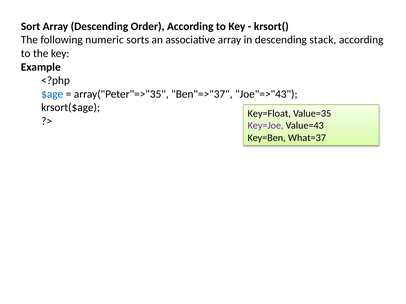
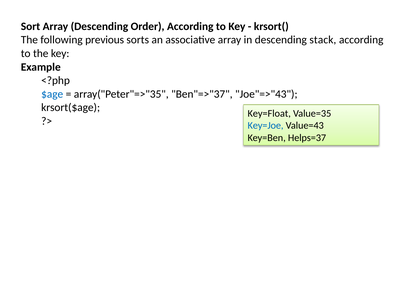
numeric: numeric -> previous
Key=Joe colour: purple -> blue
What=37: What=37 -> Helps=37
